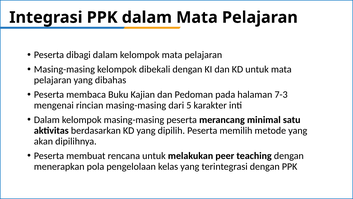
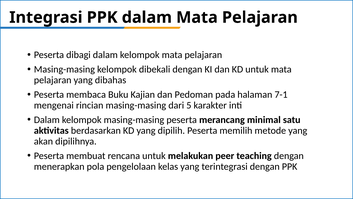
7-3: 7-3 -> 7-1
